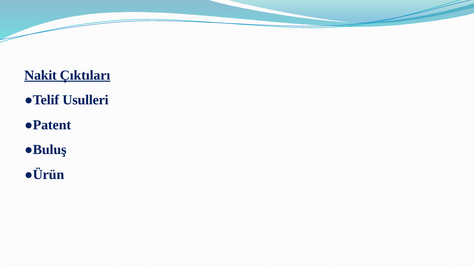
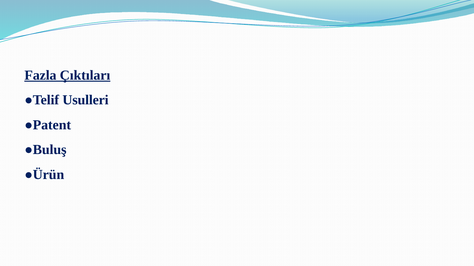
Nakit: Nakit -> Fazla
